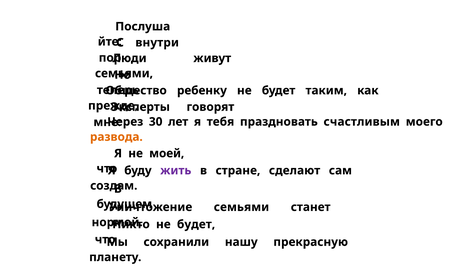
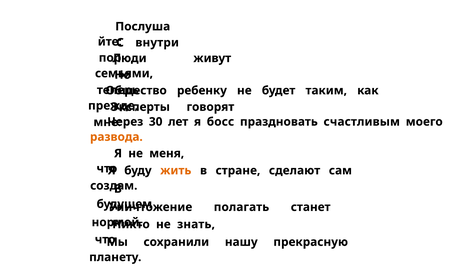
тебя: тебя -> босс
моей: моей -> меня
жить colour: purple -> orange
семьями at (241, 207): семьями -> полагать
будет at (196, 224): будет -> знать
